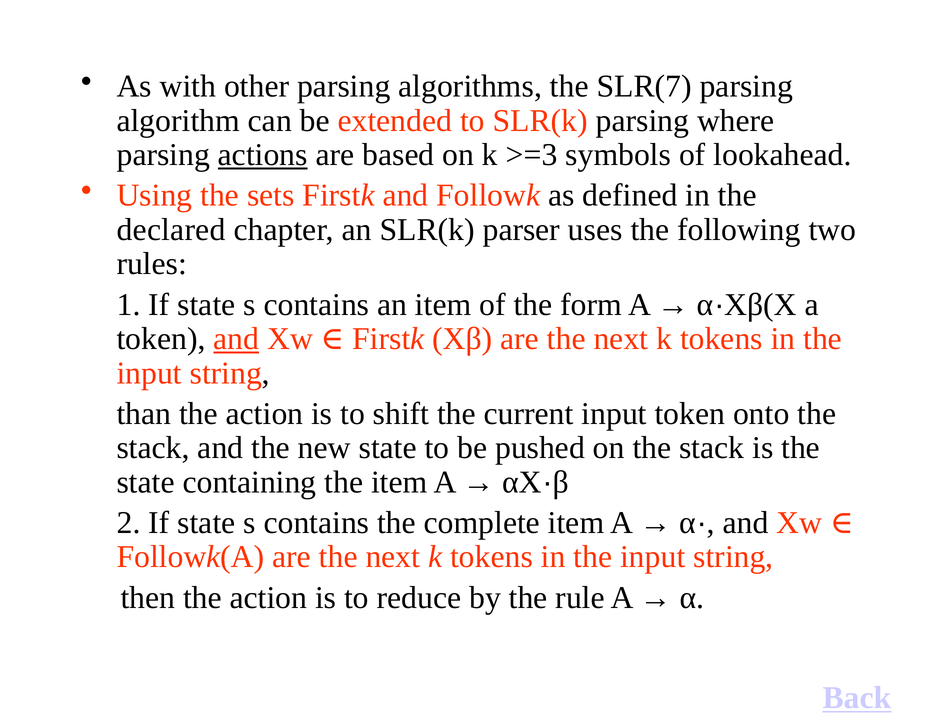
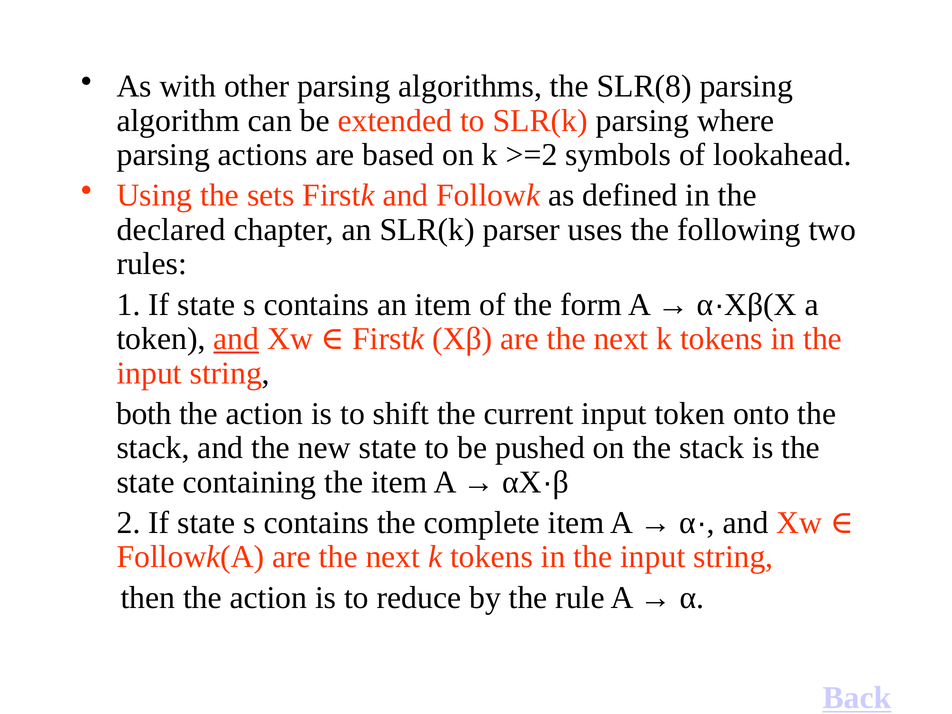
SLR(7: SLR(7 -> SLR(8
actions underline: present -> none
>=3: >=3 -> >=2
than: than -> both
